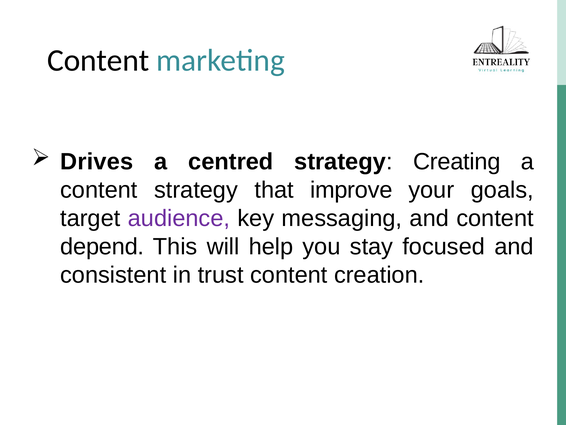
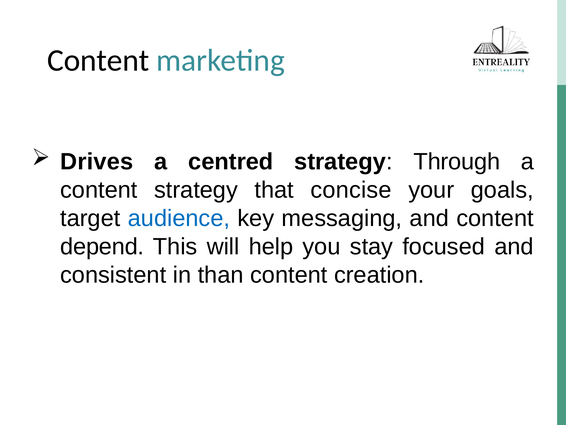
Creating: Creating -> Through
improve: improve -> concise
audience colour: purple -> blue
trust: trust -> than
